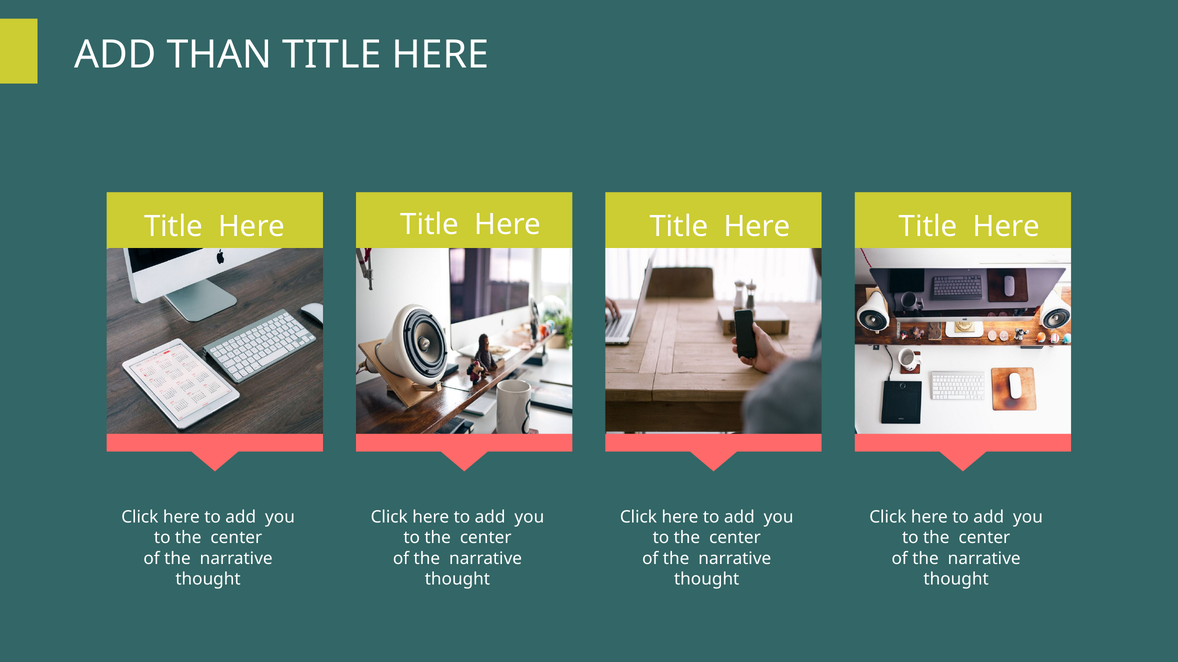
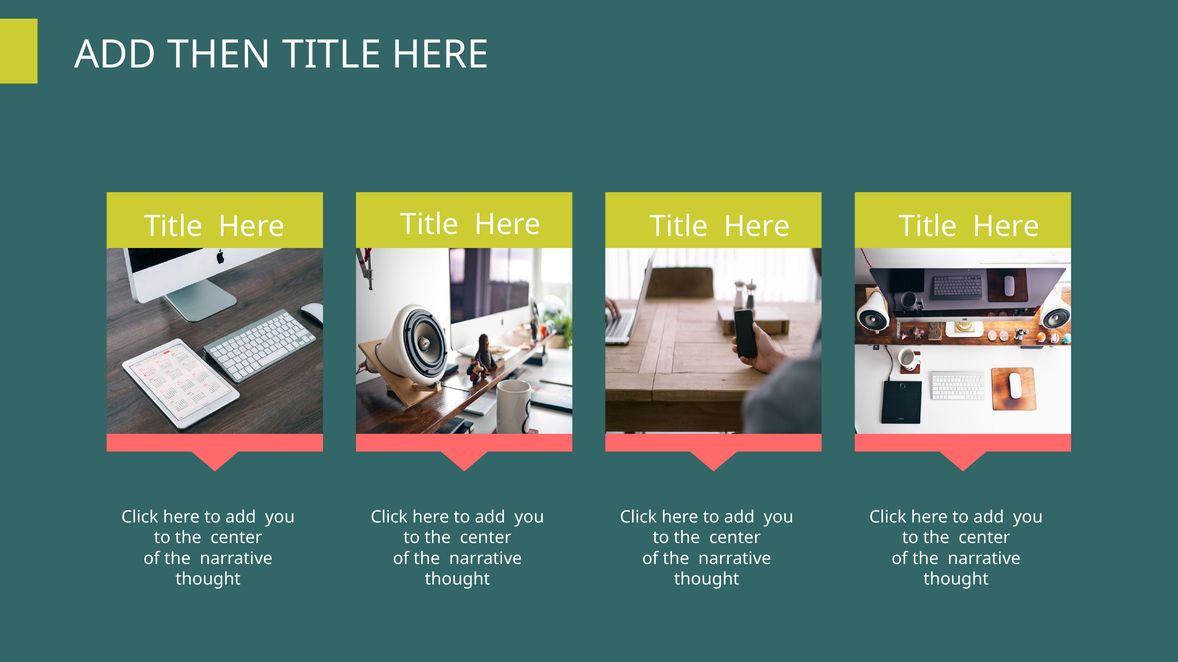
THAN: THAN -> THEN
